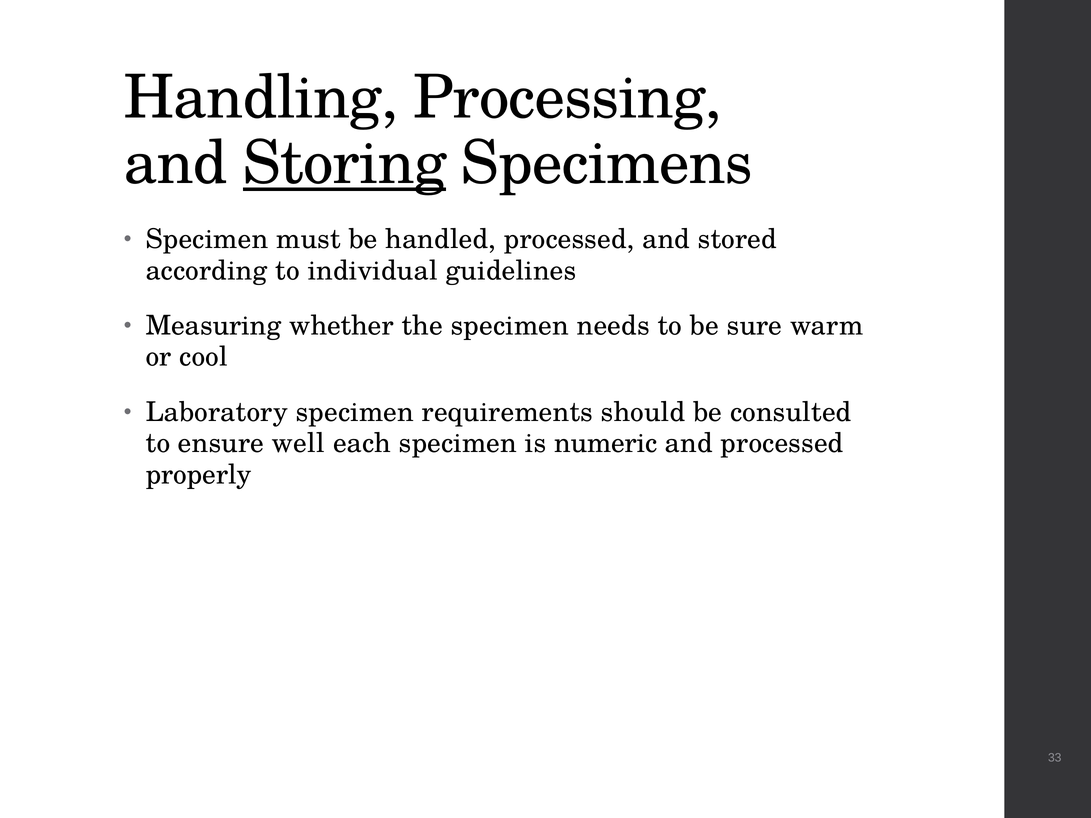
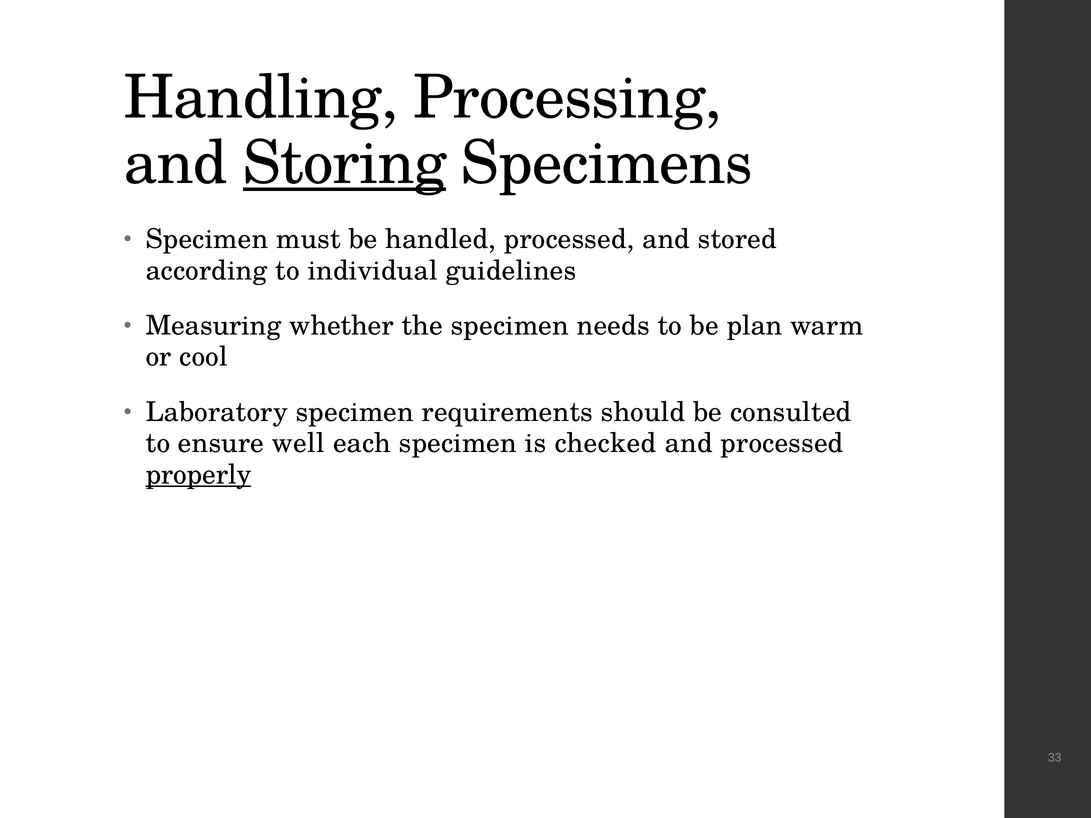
sure: sure -> plan
numeric: numeric -> checked
properly underline: none -> present
